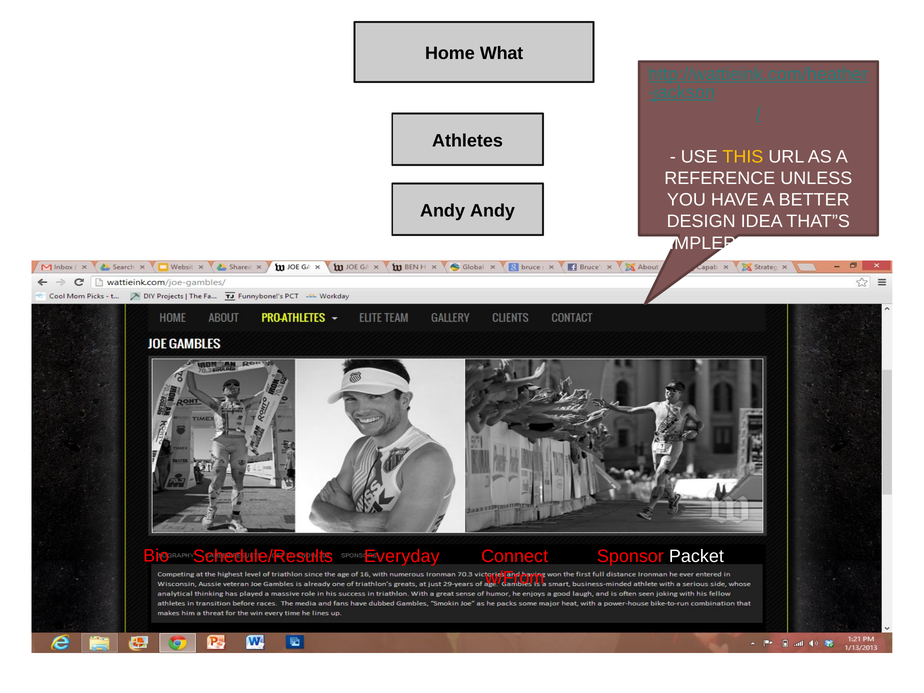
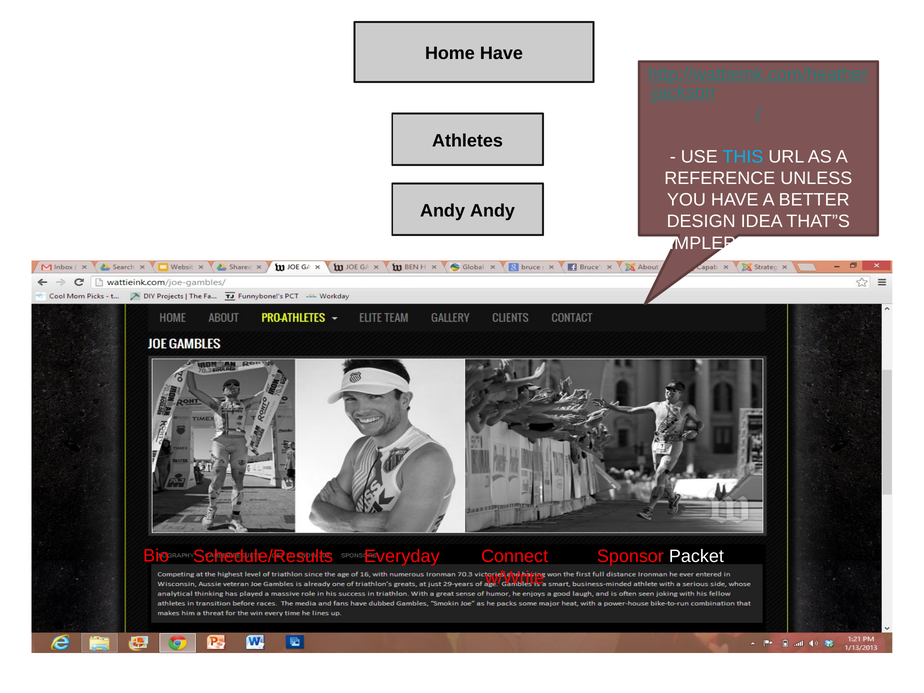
Home What: What -> Have
THIS colour: yellow -> light blue
w/From: w/From -> w/Write
